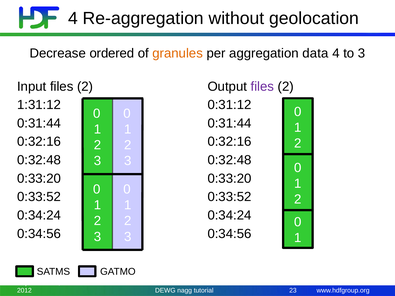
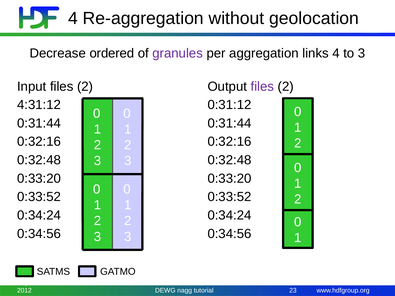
granules colour: orange -> purple
data: data -> links
1:31:12: 1:31:12 -> 4:31:12
